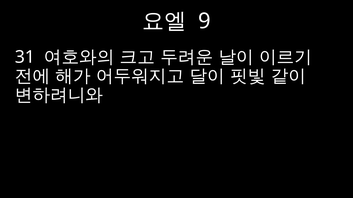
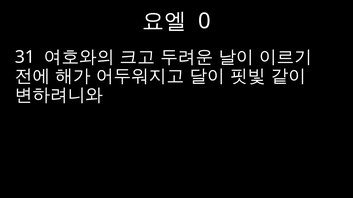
9: 9 -> 0
